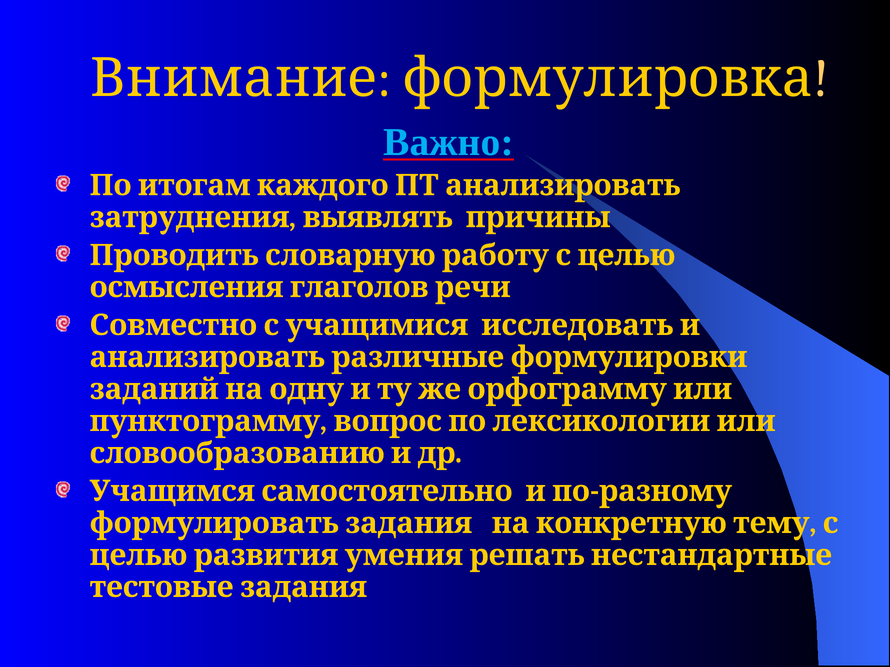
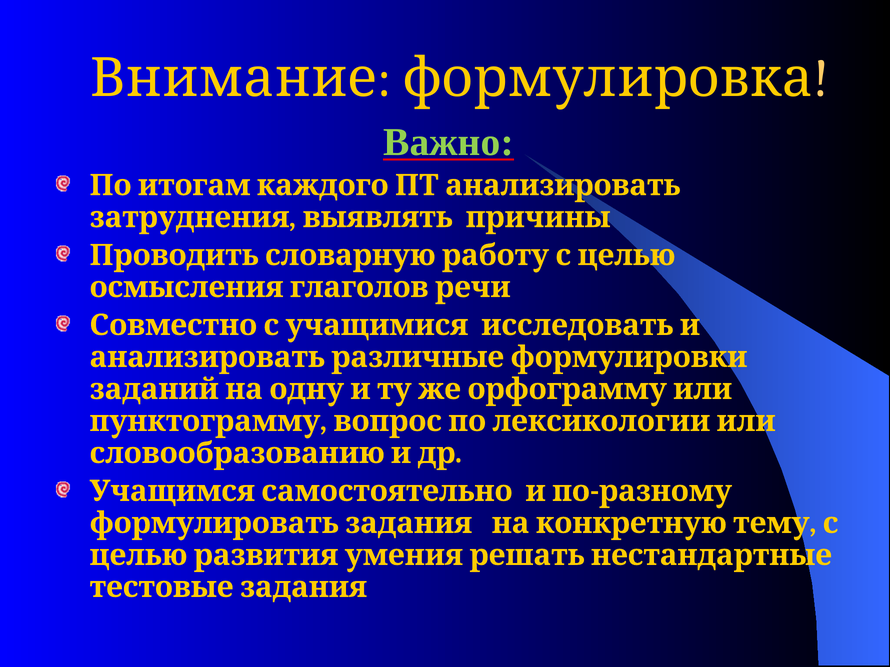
Важно colour: light blue -> light green
